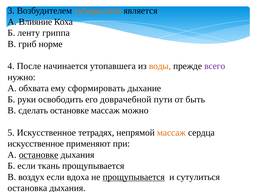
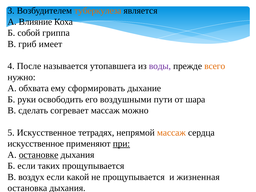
ленту: ленту -> собой
норме: норме -> имеет
начинается: начинается -> называется
воды colour: orange -> purple
всего colour: purple -> orange
доврачебной: доврачебной -> воздушными
быть: быть -> шара
сделать остановке: остановке -> согревает
при underline: none -> present
ткань: ткань -> таких
вдоха: вдоха -> какой
прощупывается at (134, 177) underline: present -> none
сутулиться: сутулиться -> жизненная
